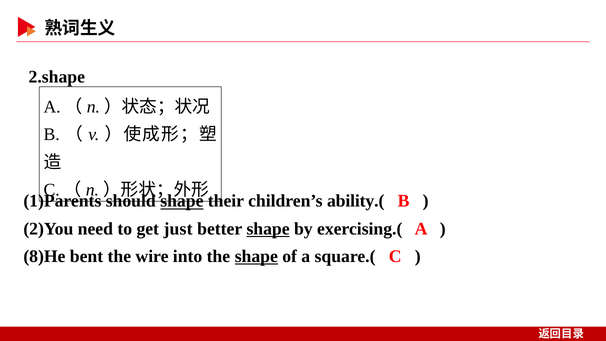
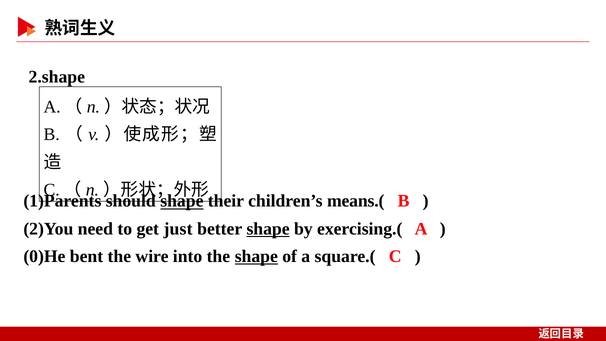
ability.(: ability.( -> means.(
8)He: 8)He -> 0)He
